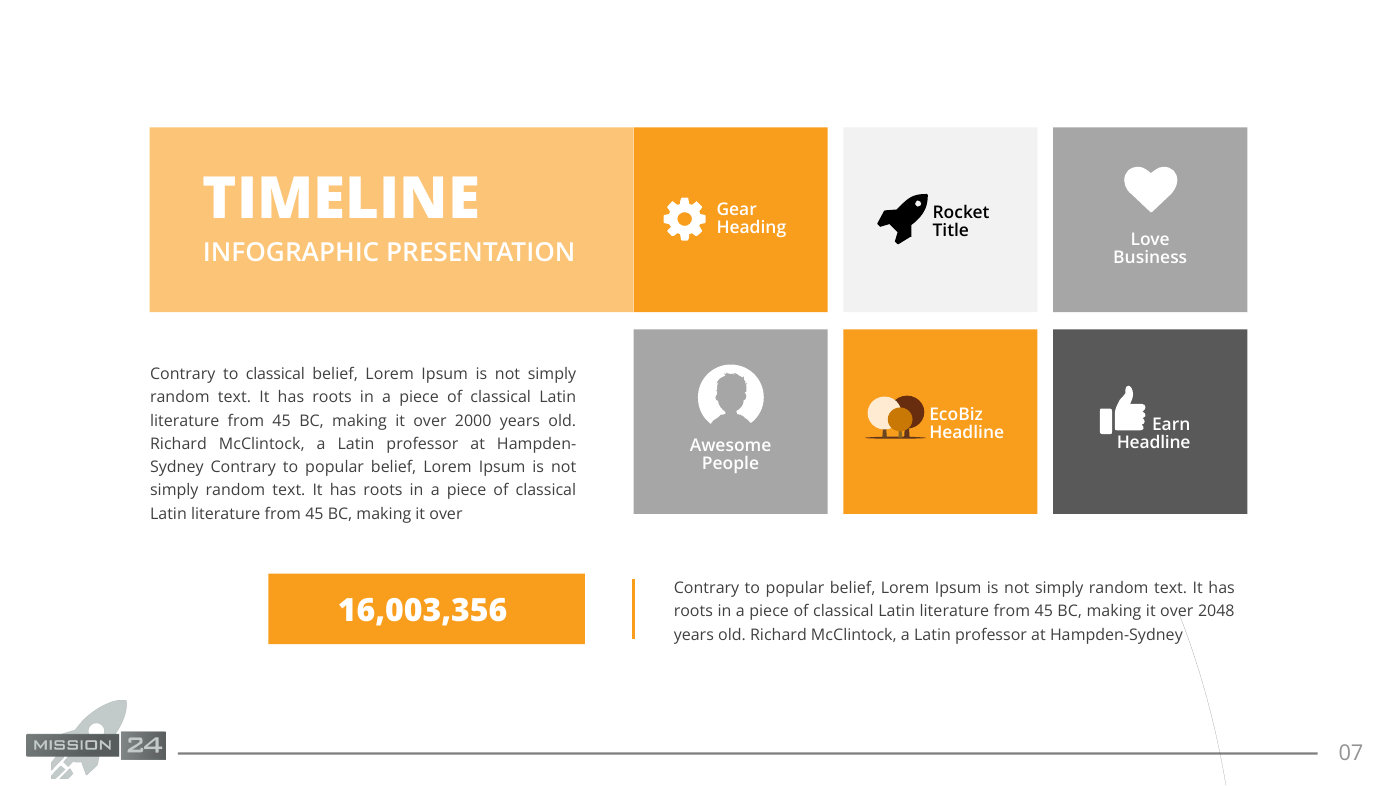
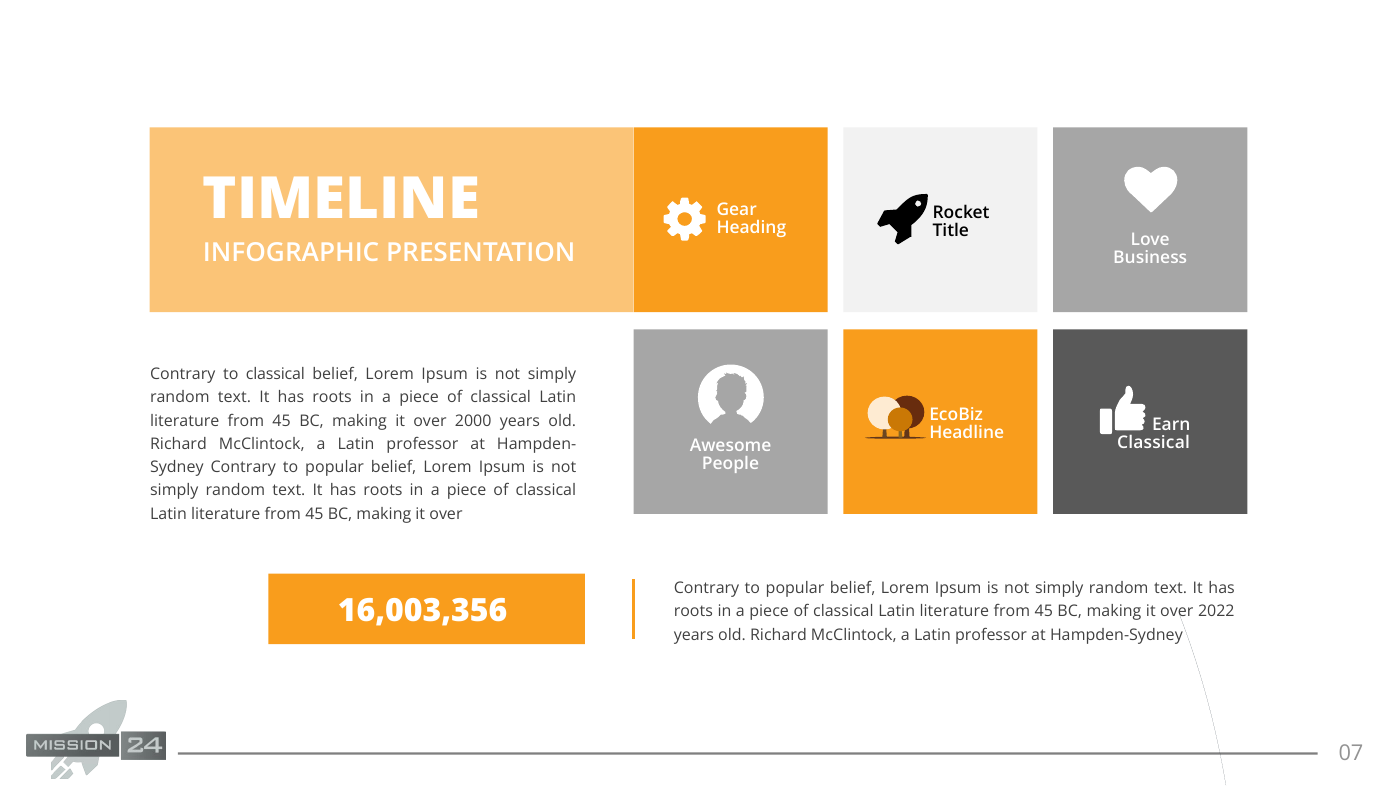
Headline at (1154, 442): Headline -> Classical
2048: 2048 -> 2022
